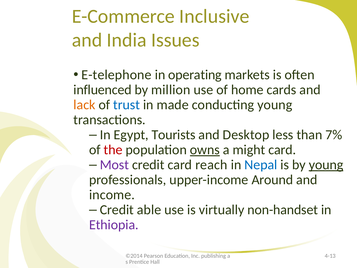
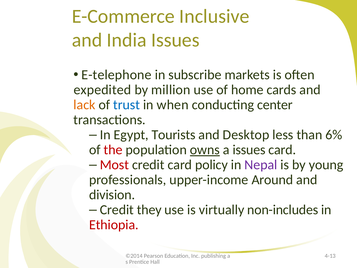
operating: operating -> subscribe
influenced: influenced -> expedited
made: made -> when
conducting young: young -> center
7%: 7% -> 6%
a might: might -> issues
Most colour: purple -> red
reach: reach -> policy
Nepal colour: blue -> purple
young at (326, 165) underline: present -> none
income: income -> division
able: able -> they
non-handset: non-handset -> non-includes
Ethiopia colour: purple -> red
